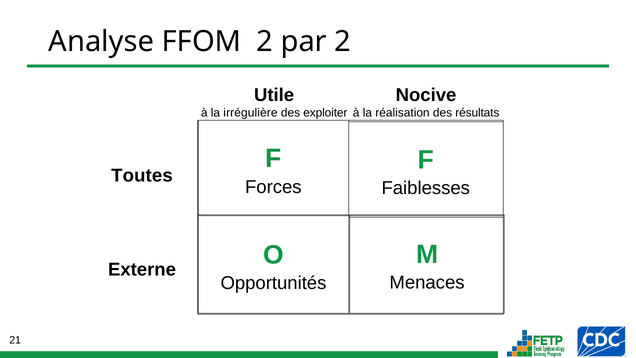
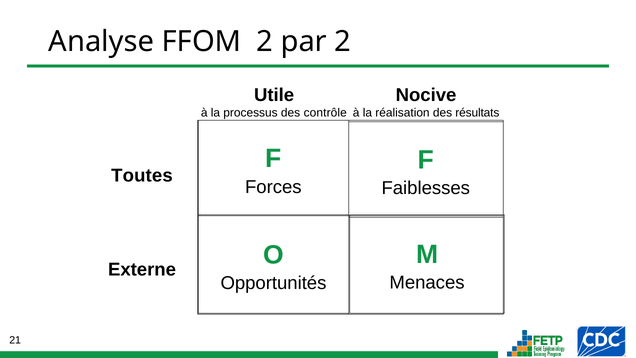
irrégulière: irrégulière -> processus
exploiter: exploiter -> contrôle
